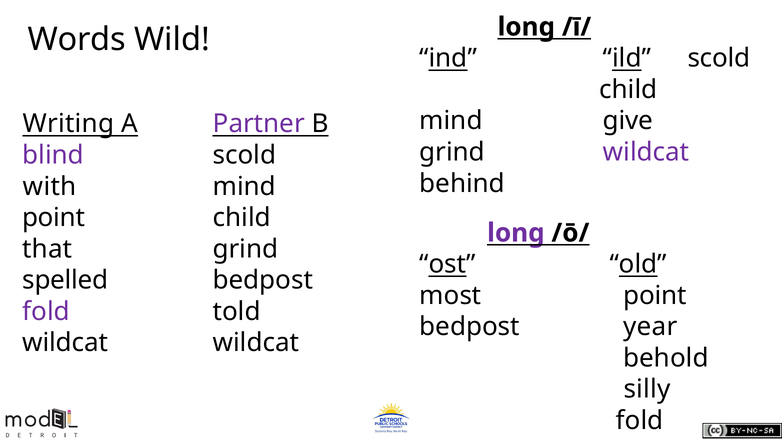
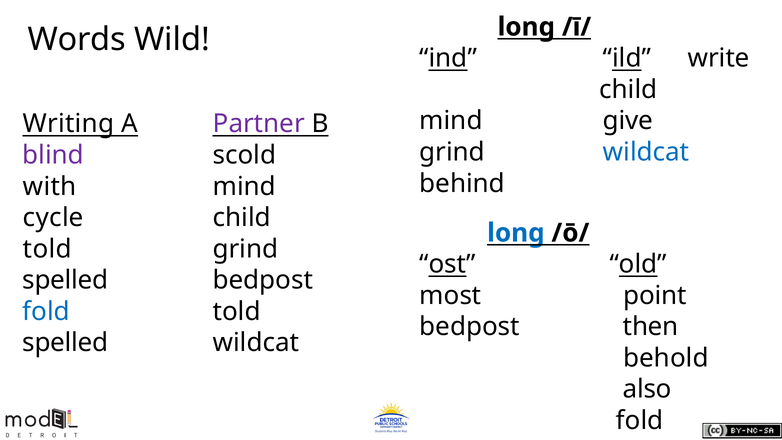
ild scold: scold -> write
wildcat at (646, 152) colour: purple -> blue
point at (54, 218): point -> cycle
long at (516, 233) colour: purple -> blue
that at (47, 249): that -> told
fold at (46, 312) colour: purple -> blue
year: year -> then
wildcat at (65, 343): wildcat -> spelled
silly: silly -> also
